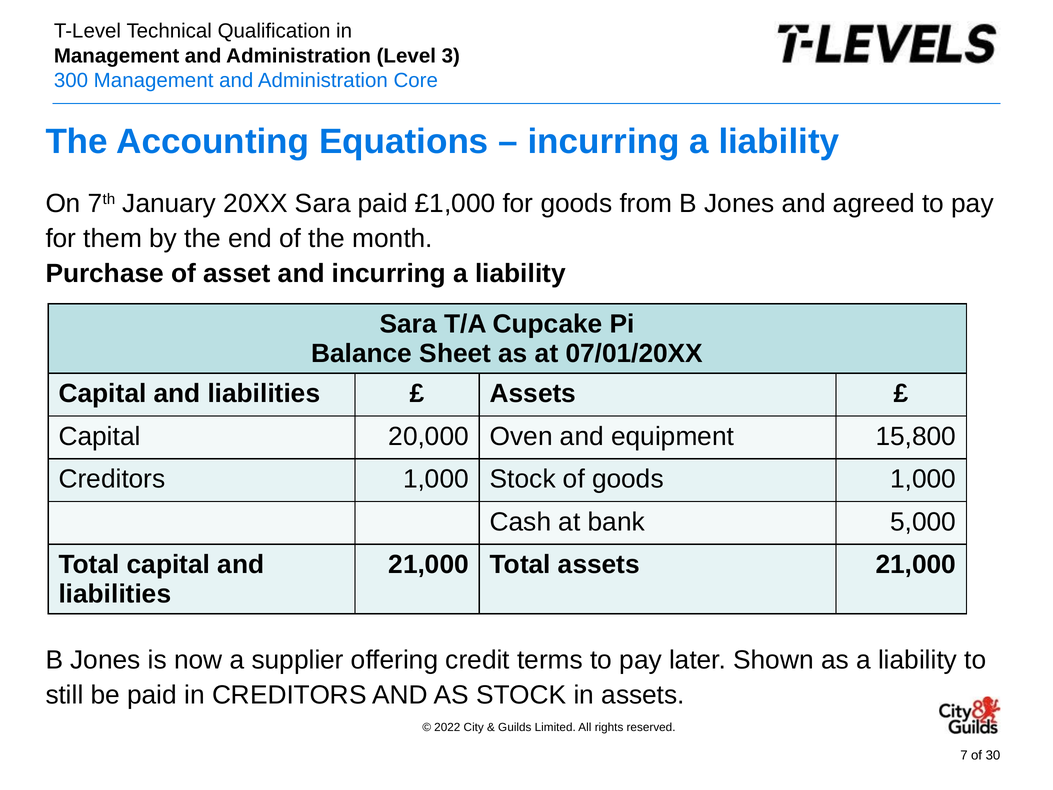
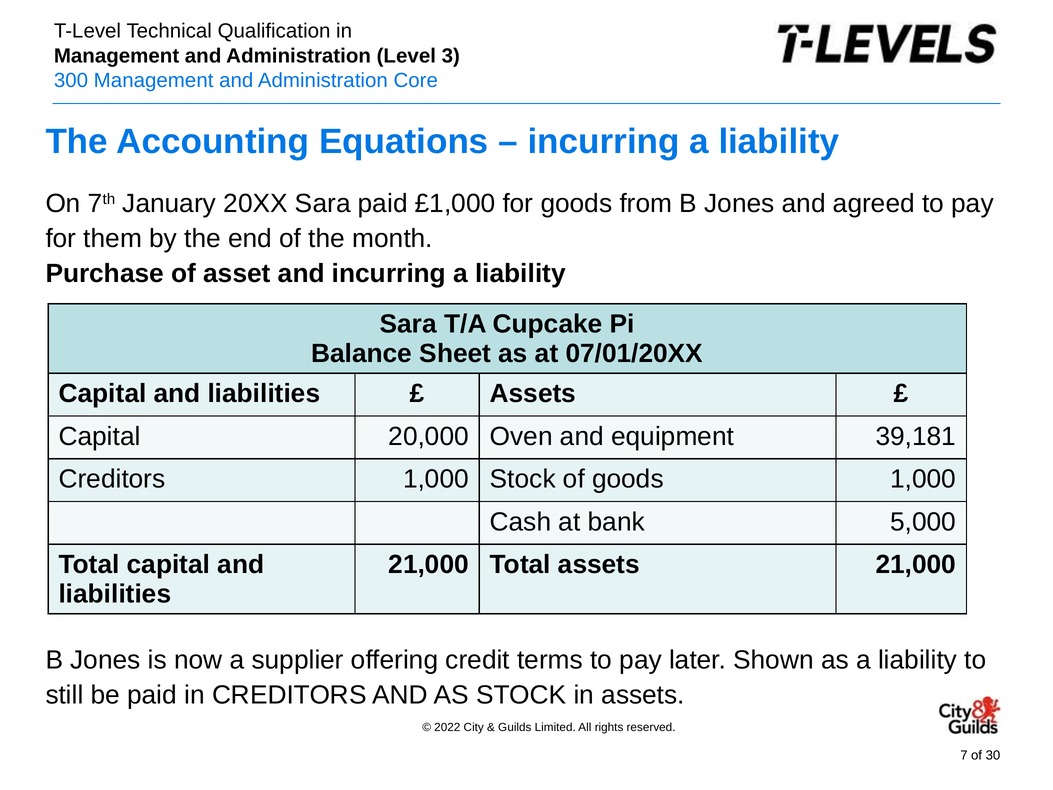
15,800: 15,800 -> 39,181
